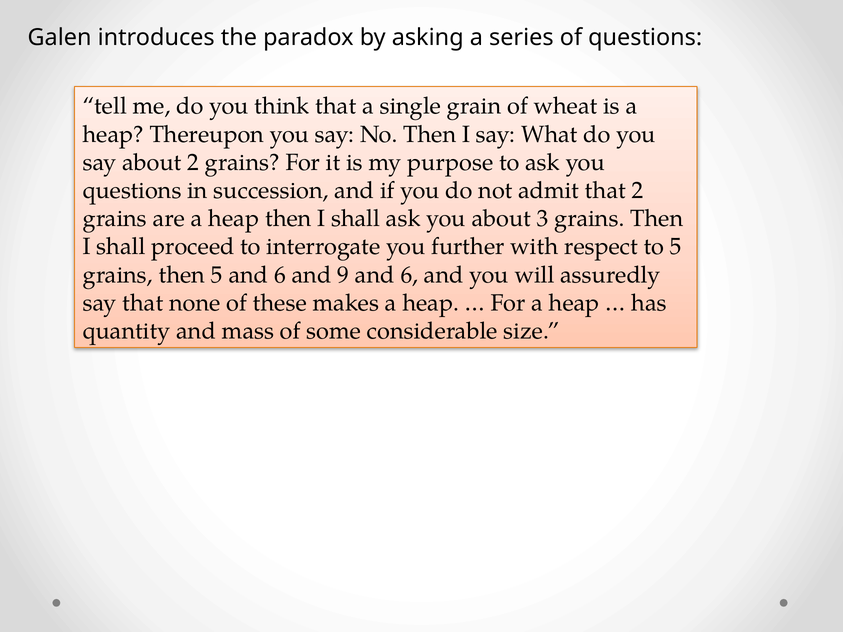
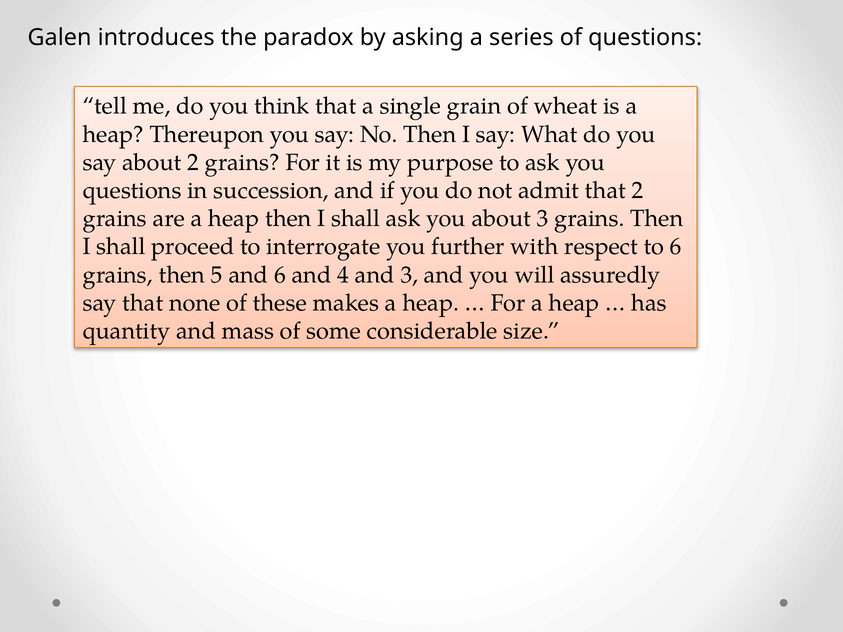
to 5: 5 -> 6
9: 9 -> 4
6 at (409, 275): 6 -> 3
